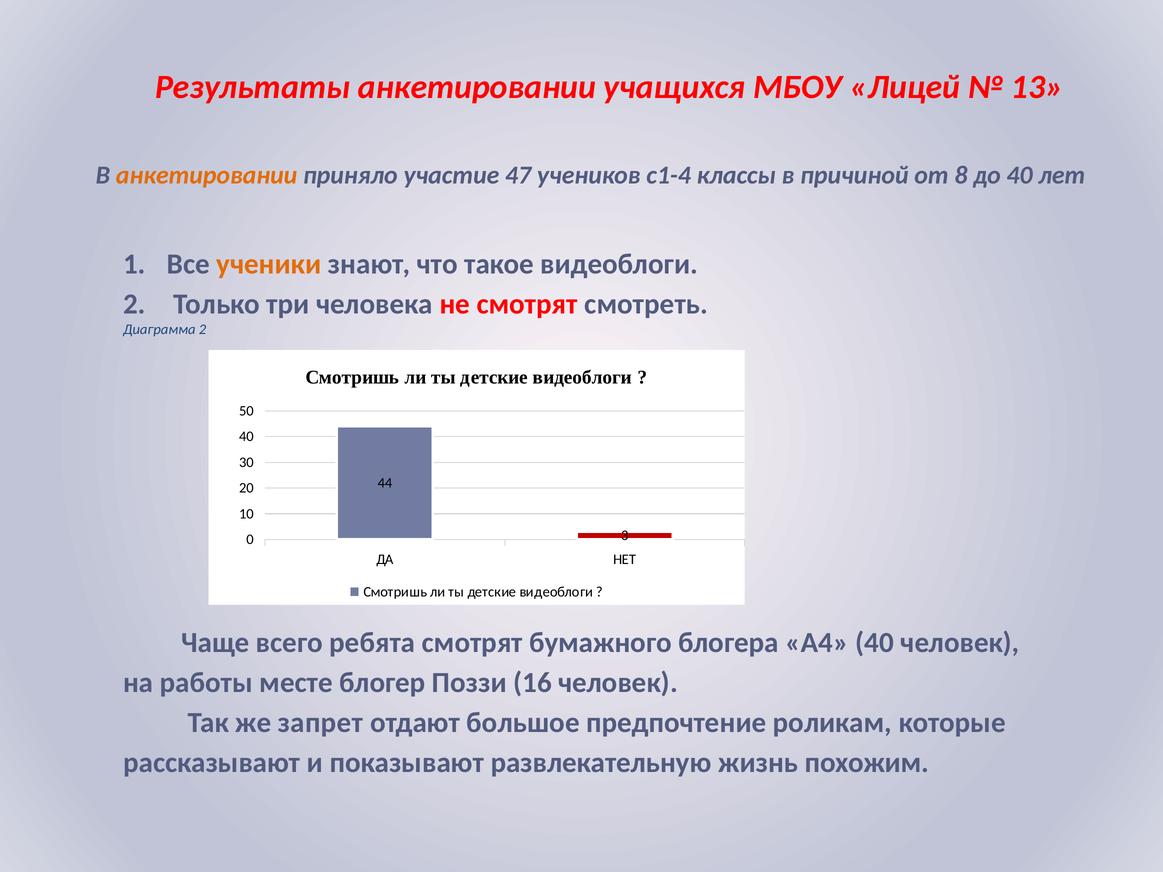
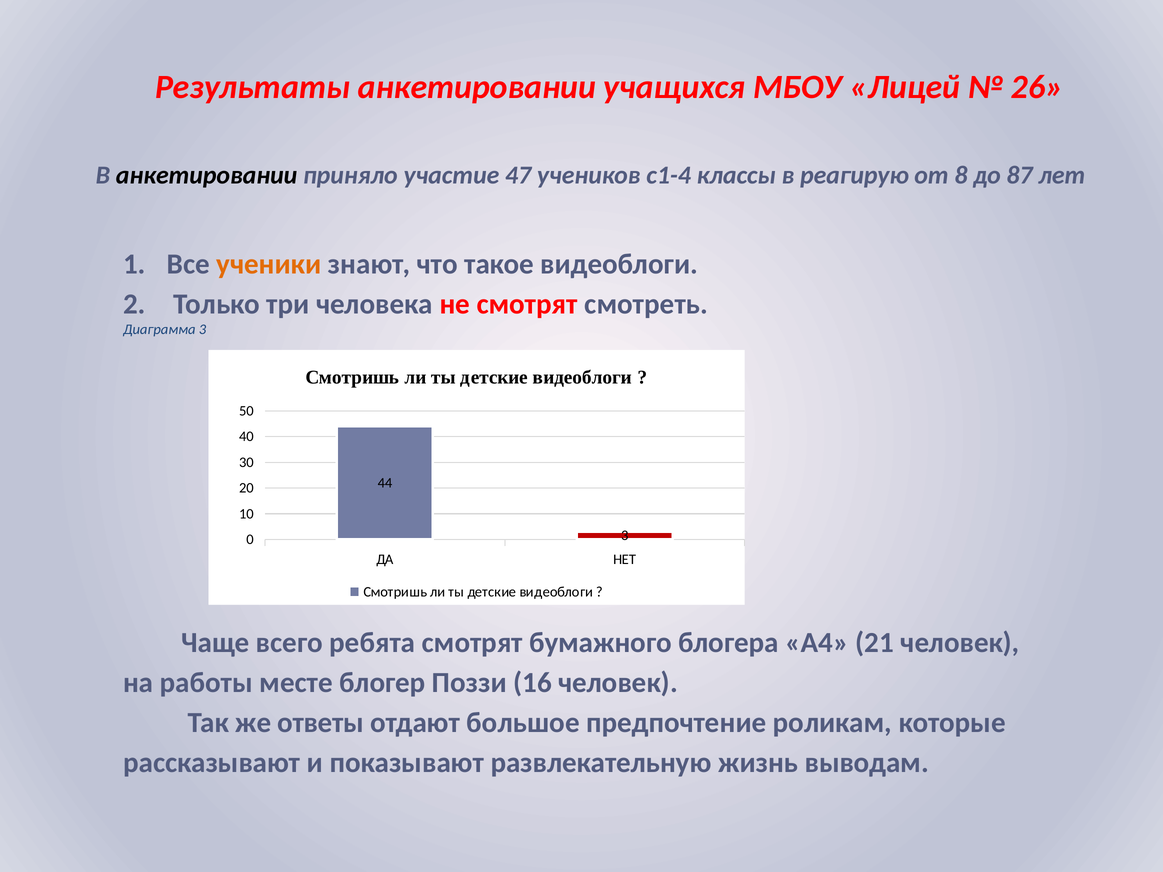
13: 13 -> 26
анкетировании at (207, 175) colour: orange -> black
причиной: причиной -> реагирую
до 40: 40 -> 87
Диаграмма 2: 2 -> 3
А4 40: 40 -> 21
запрет: запрет -> ответы
похожим: похожим -> выводам
